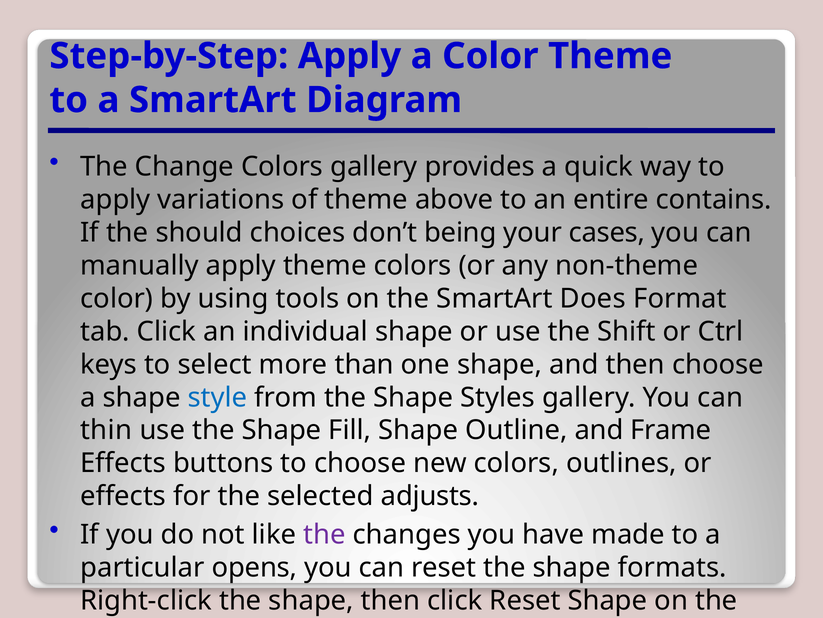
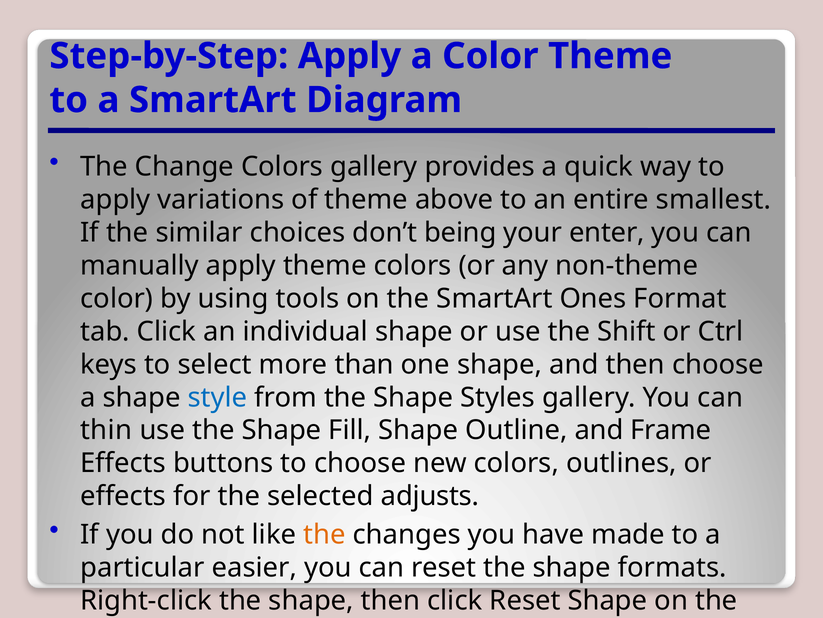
contains: contains -> smallest
should: should -> similar
cases: cases -> enter
Does: Does -> Ones
the at (324, 534) colour: purple -> orange
opens: opens -> easier
